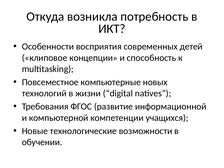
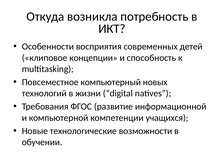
компьютерные: компьютерные -> компьютерный
